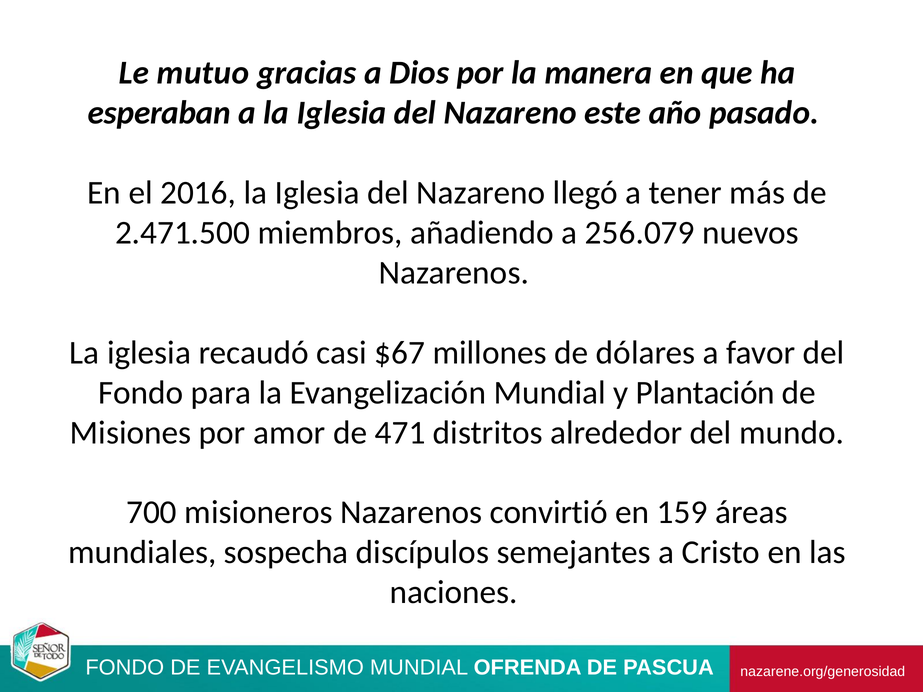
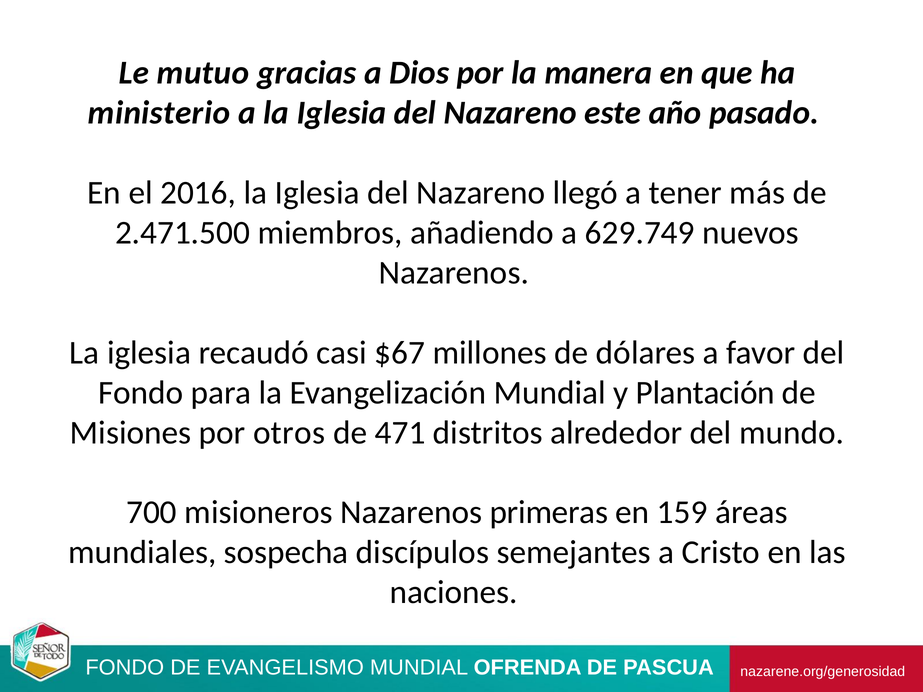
esperaban: esperaban -> ministerio
256.079: 256.079 -> 629.749
amor: amor -> otros
convirtió: convirtió -> primeras
